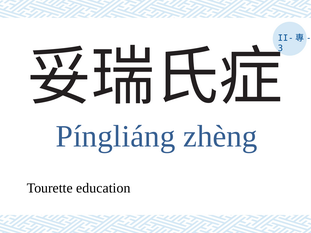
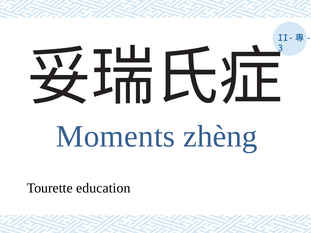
Píngliáng: Píngliáng -> Moments
